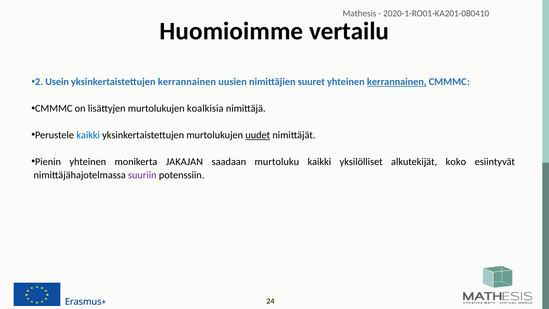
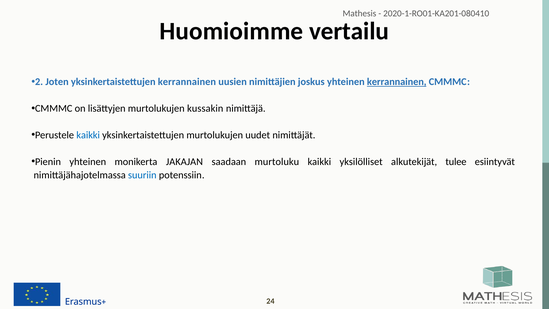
Usein: Usein -> Joten
suuret: suuret -> joskus
koalkisia: koalkisia -> kussakin
uudet underline: present -> none
koko: koko -> tulee
suuriin colour: purple -> blue
